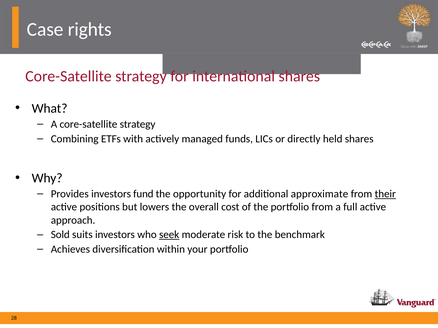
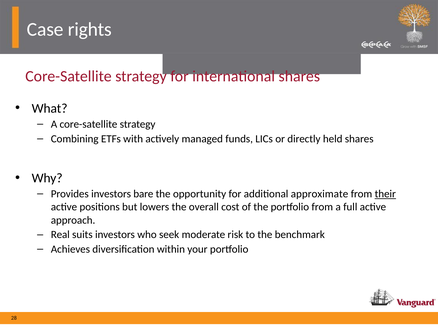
fund: fund -> bare
Sold: Sold -> Real
seek underline: present -> none
